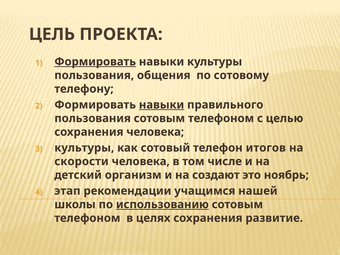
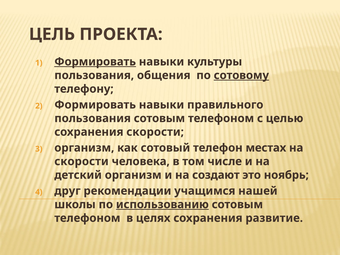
сотовому underline: none -> present
навыки at (162, 105) underline: present -> none
сохранения человека: человека -> скорости
культуры at (84, 148): культуры -> организм
итогов: итогов -> местах
этап: этап -> друг
